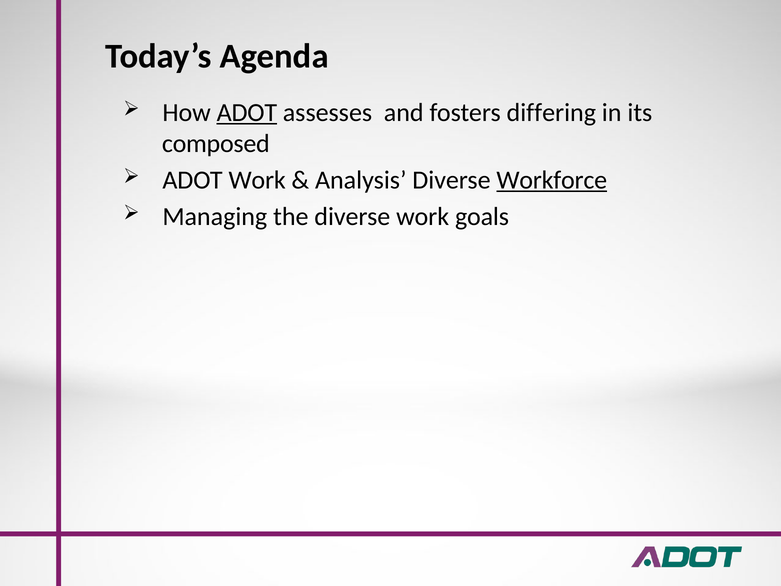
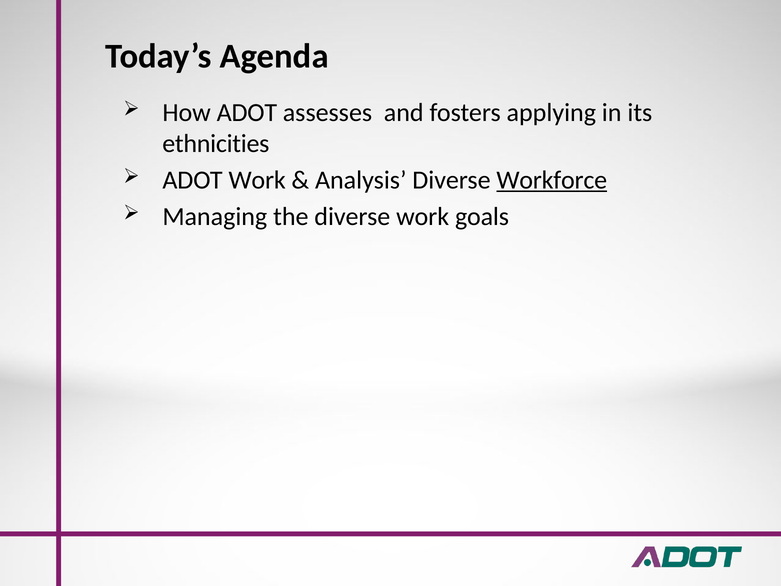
ADOT at (247, 112) underline: present -> none
differing: differing -> applying
composed: composed -> ethnicities
